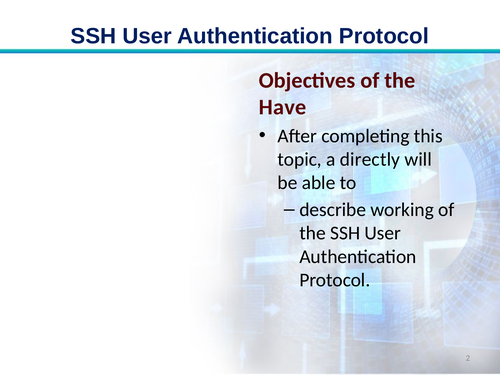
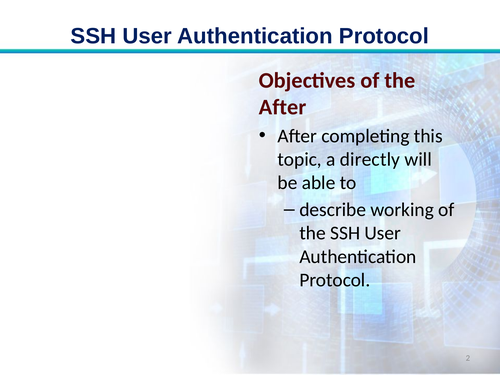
Have at (283, 107): Have -> After
